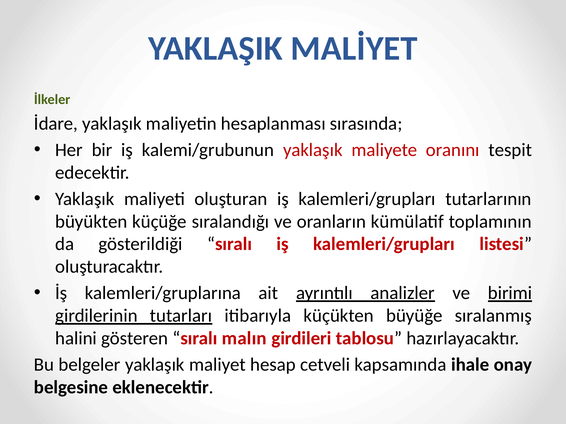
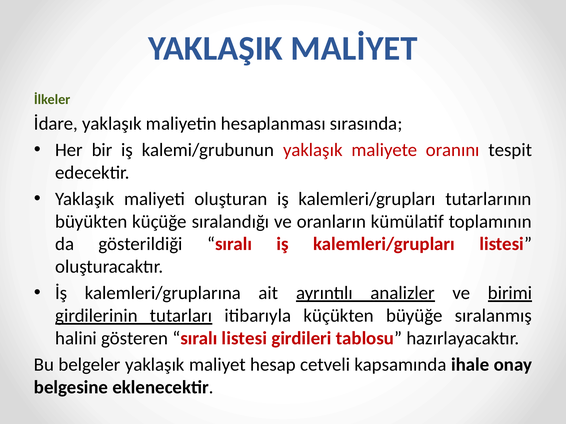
sıralı malın: malın -> listesi
